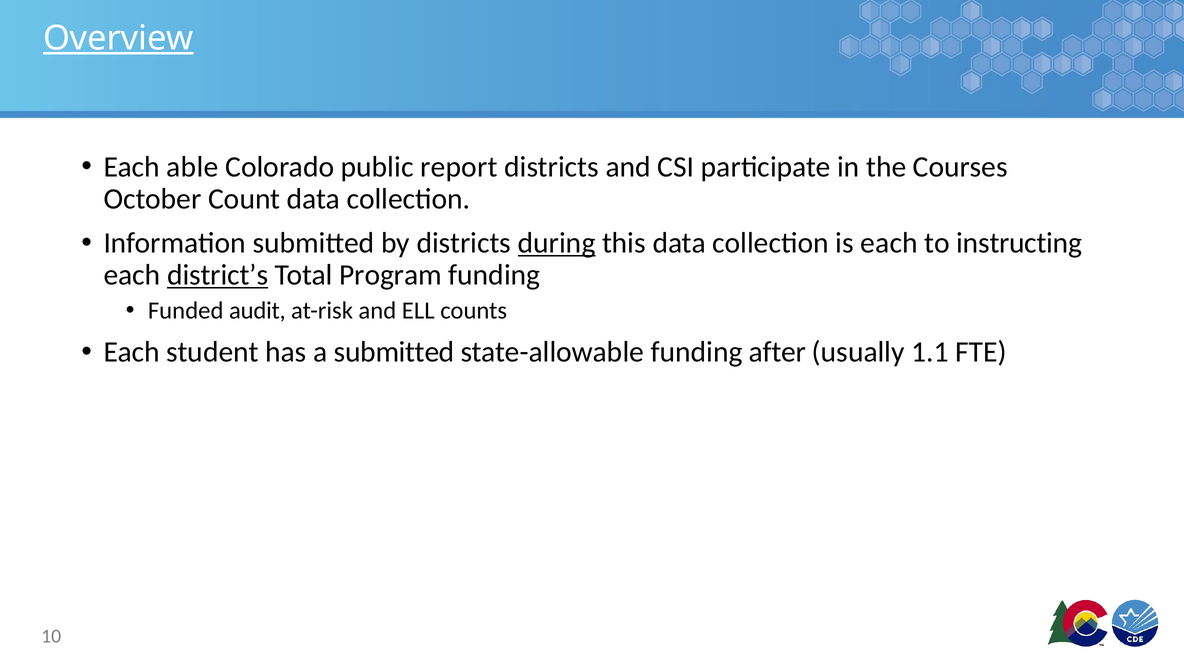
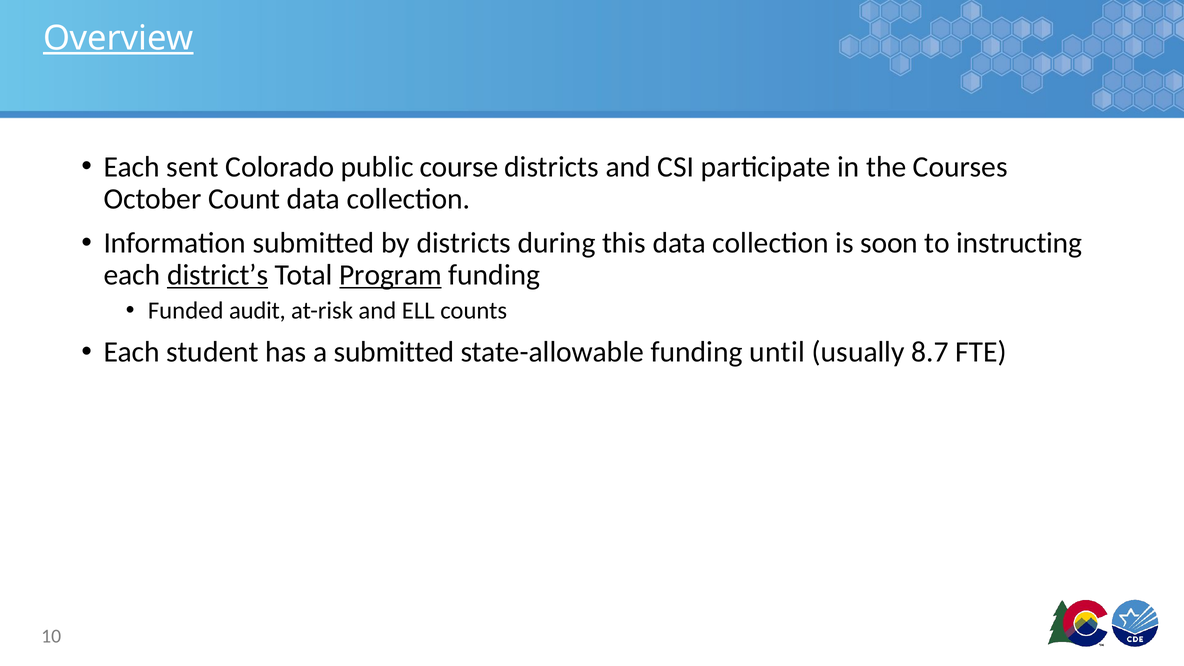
able: able -> sent
report: report -> course
during underline: present -> none
is each: each -> soon
Program underline: none -> present
after: after -> until
1.1: 1.1 -> 8.7
